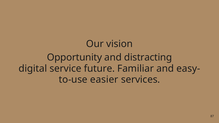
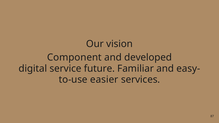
Opportunity: Opportunity -> Component
distracting: distracting -> developed
